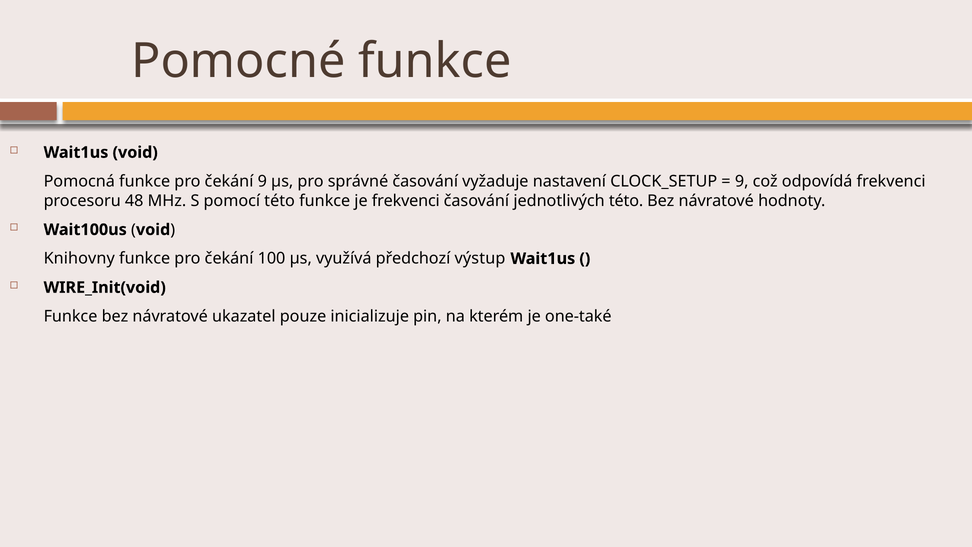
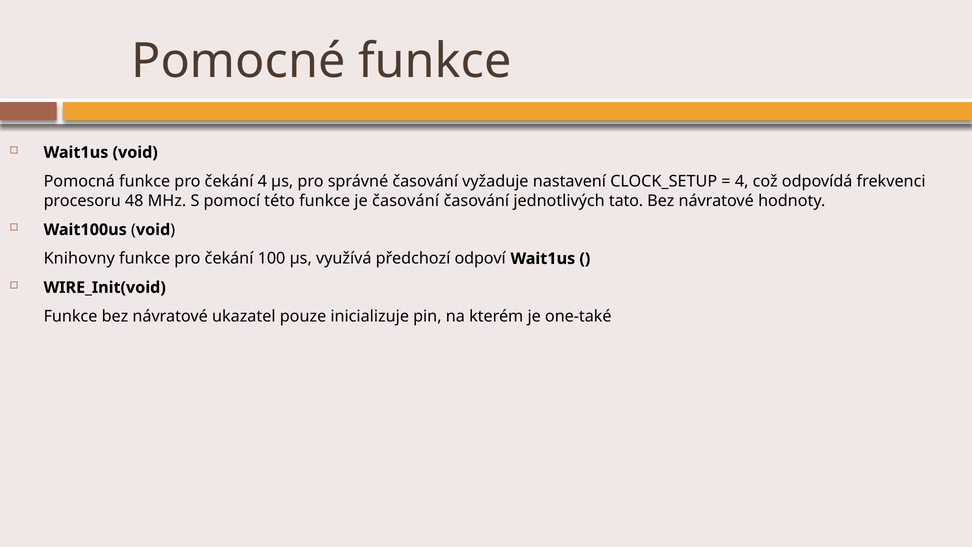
čekání 9: 9 -> 4
9 at (742, 181): 9 -> 4
je frekvenci: frekvenci -> časování
jednotlivých této: této -> tato
výstup: výstup -> odpoví
